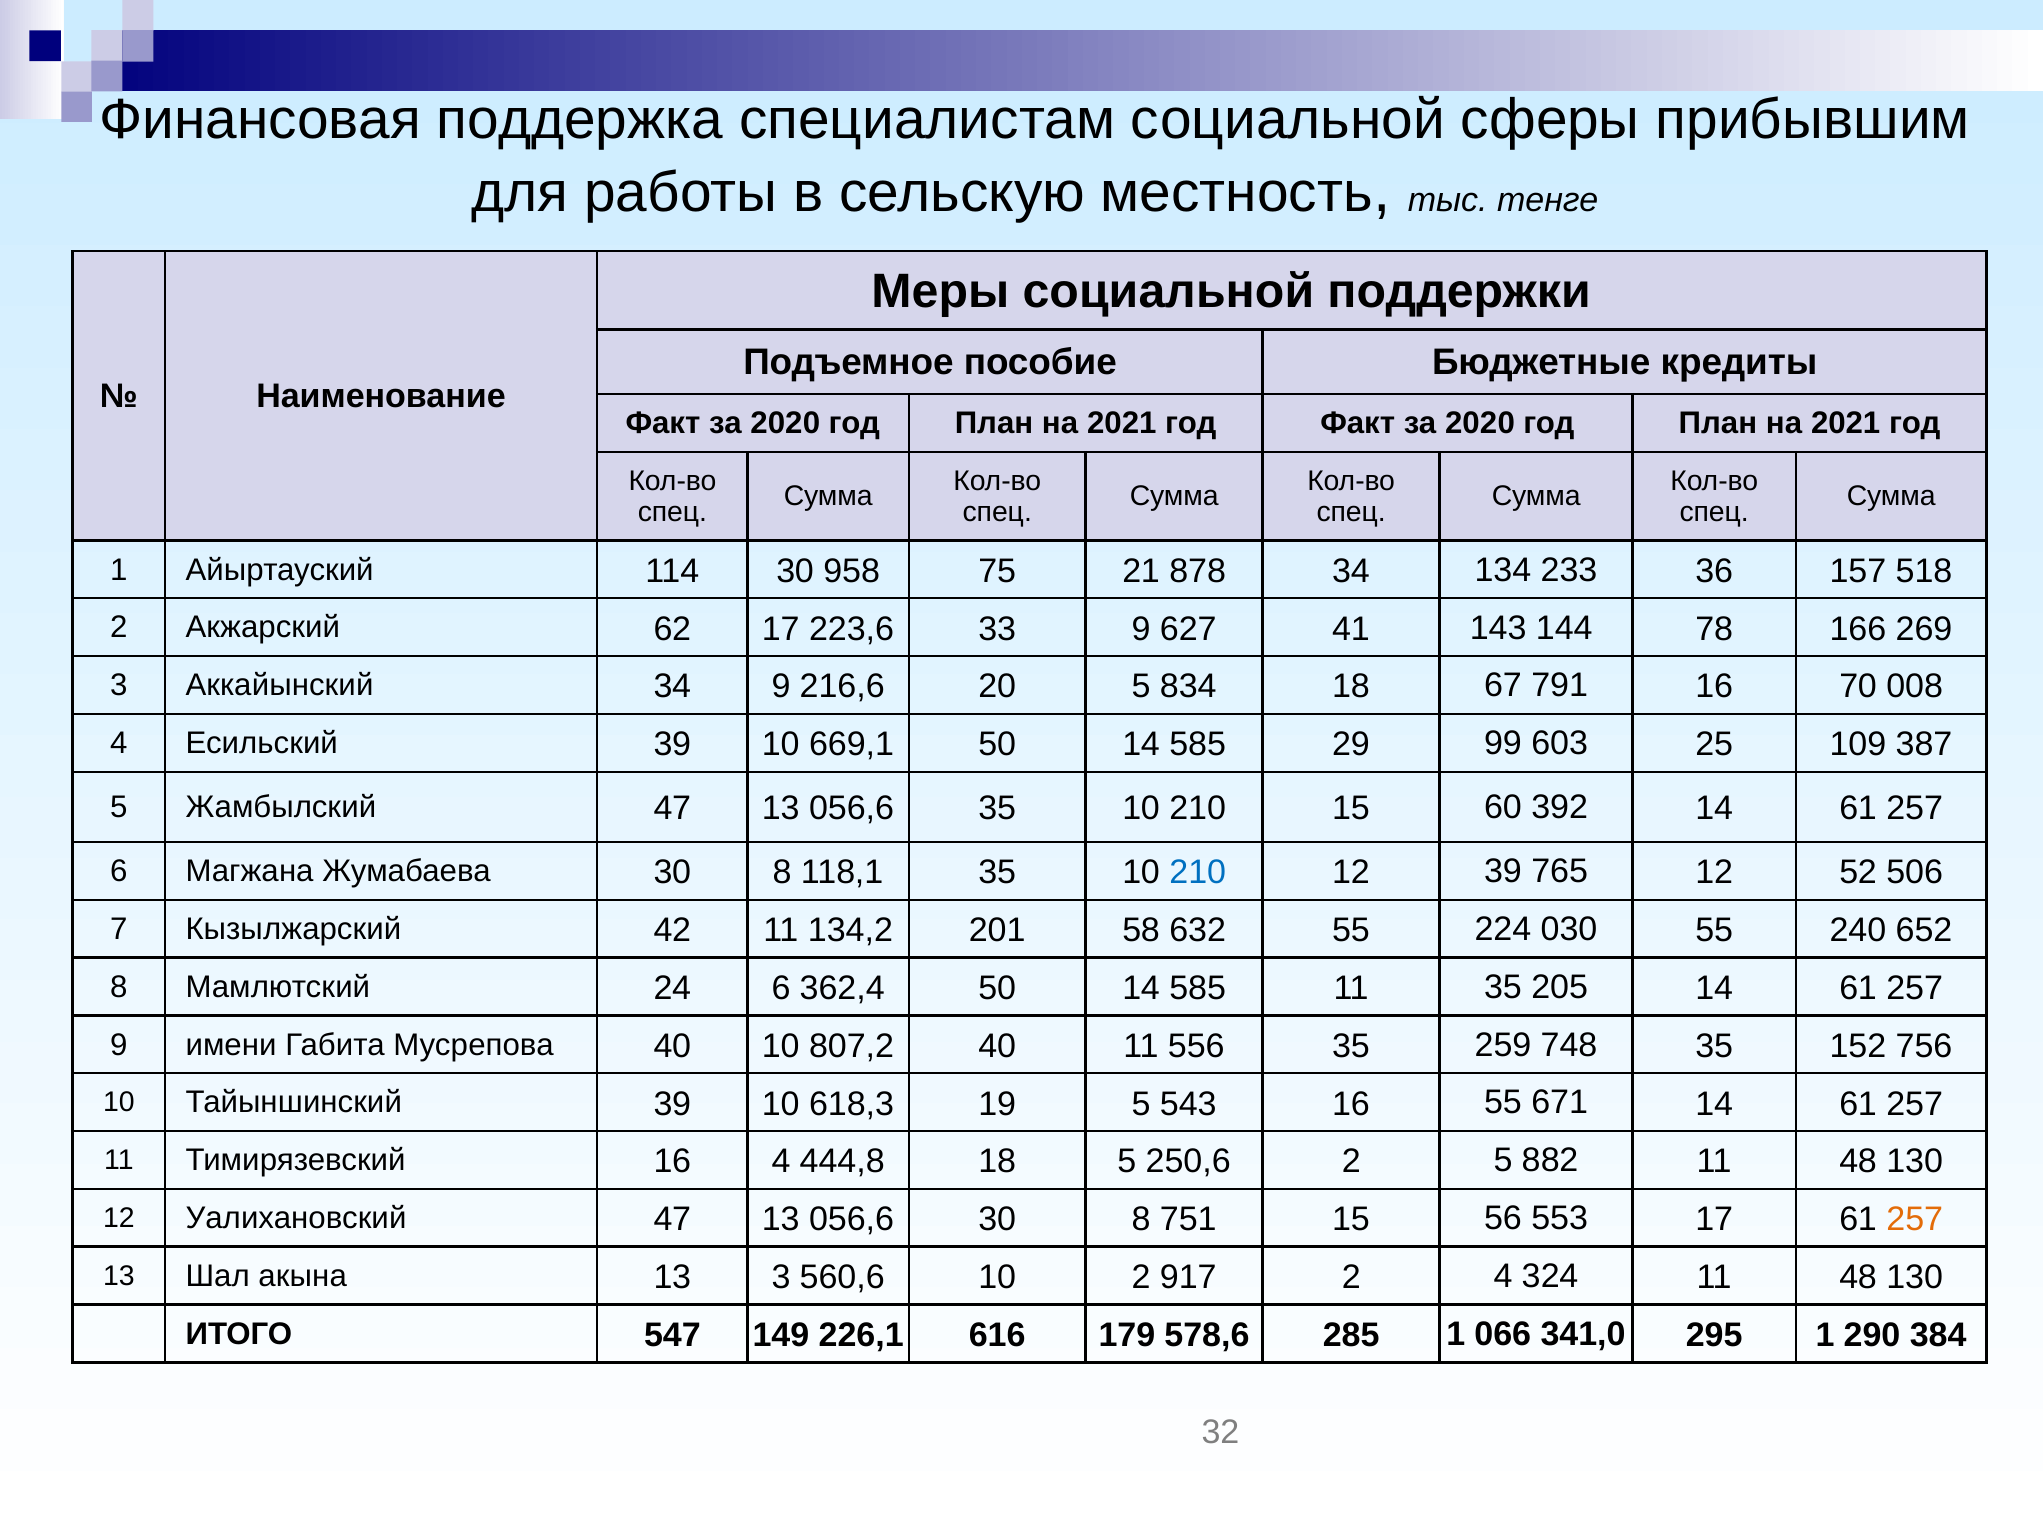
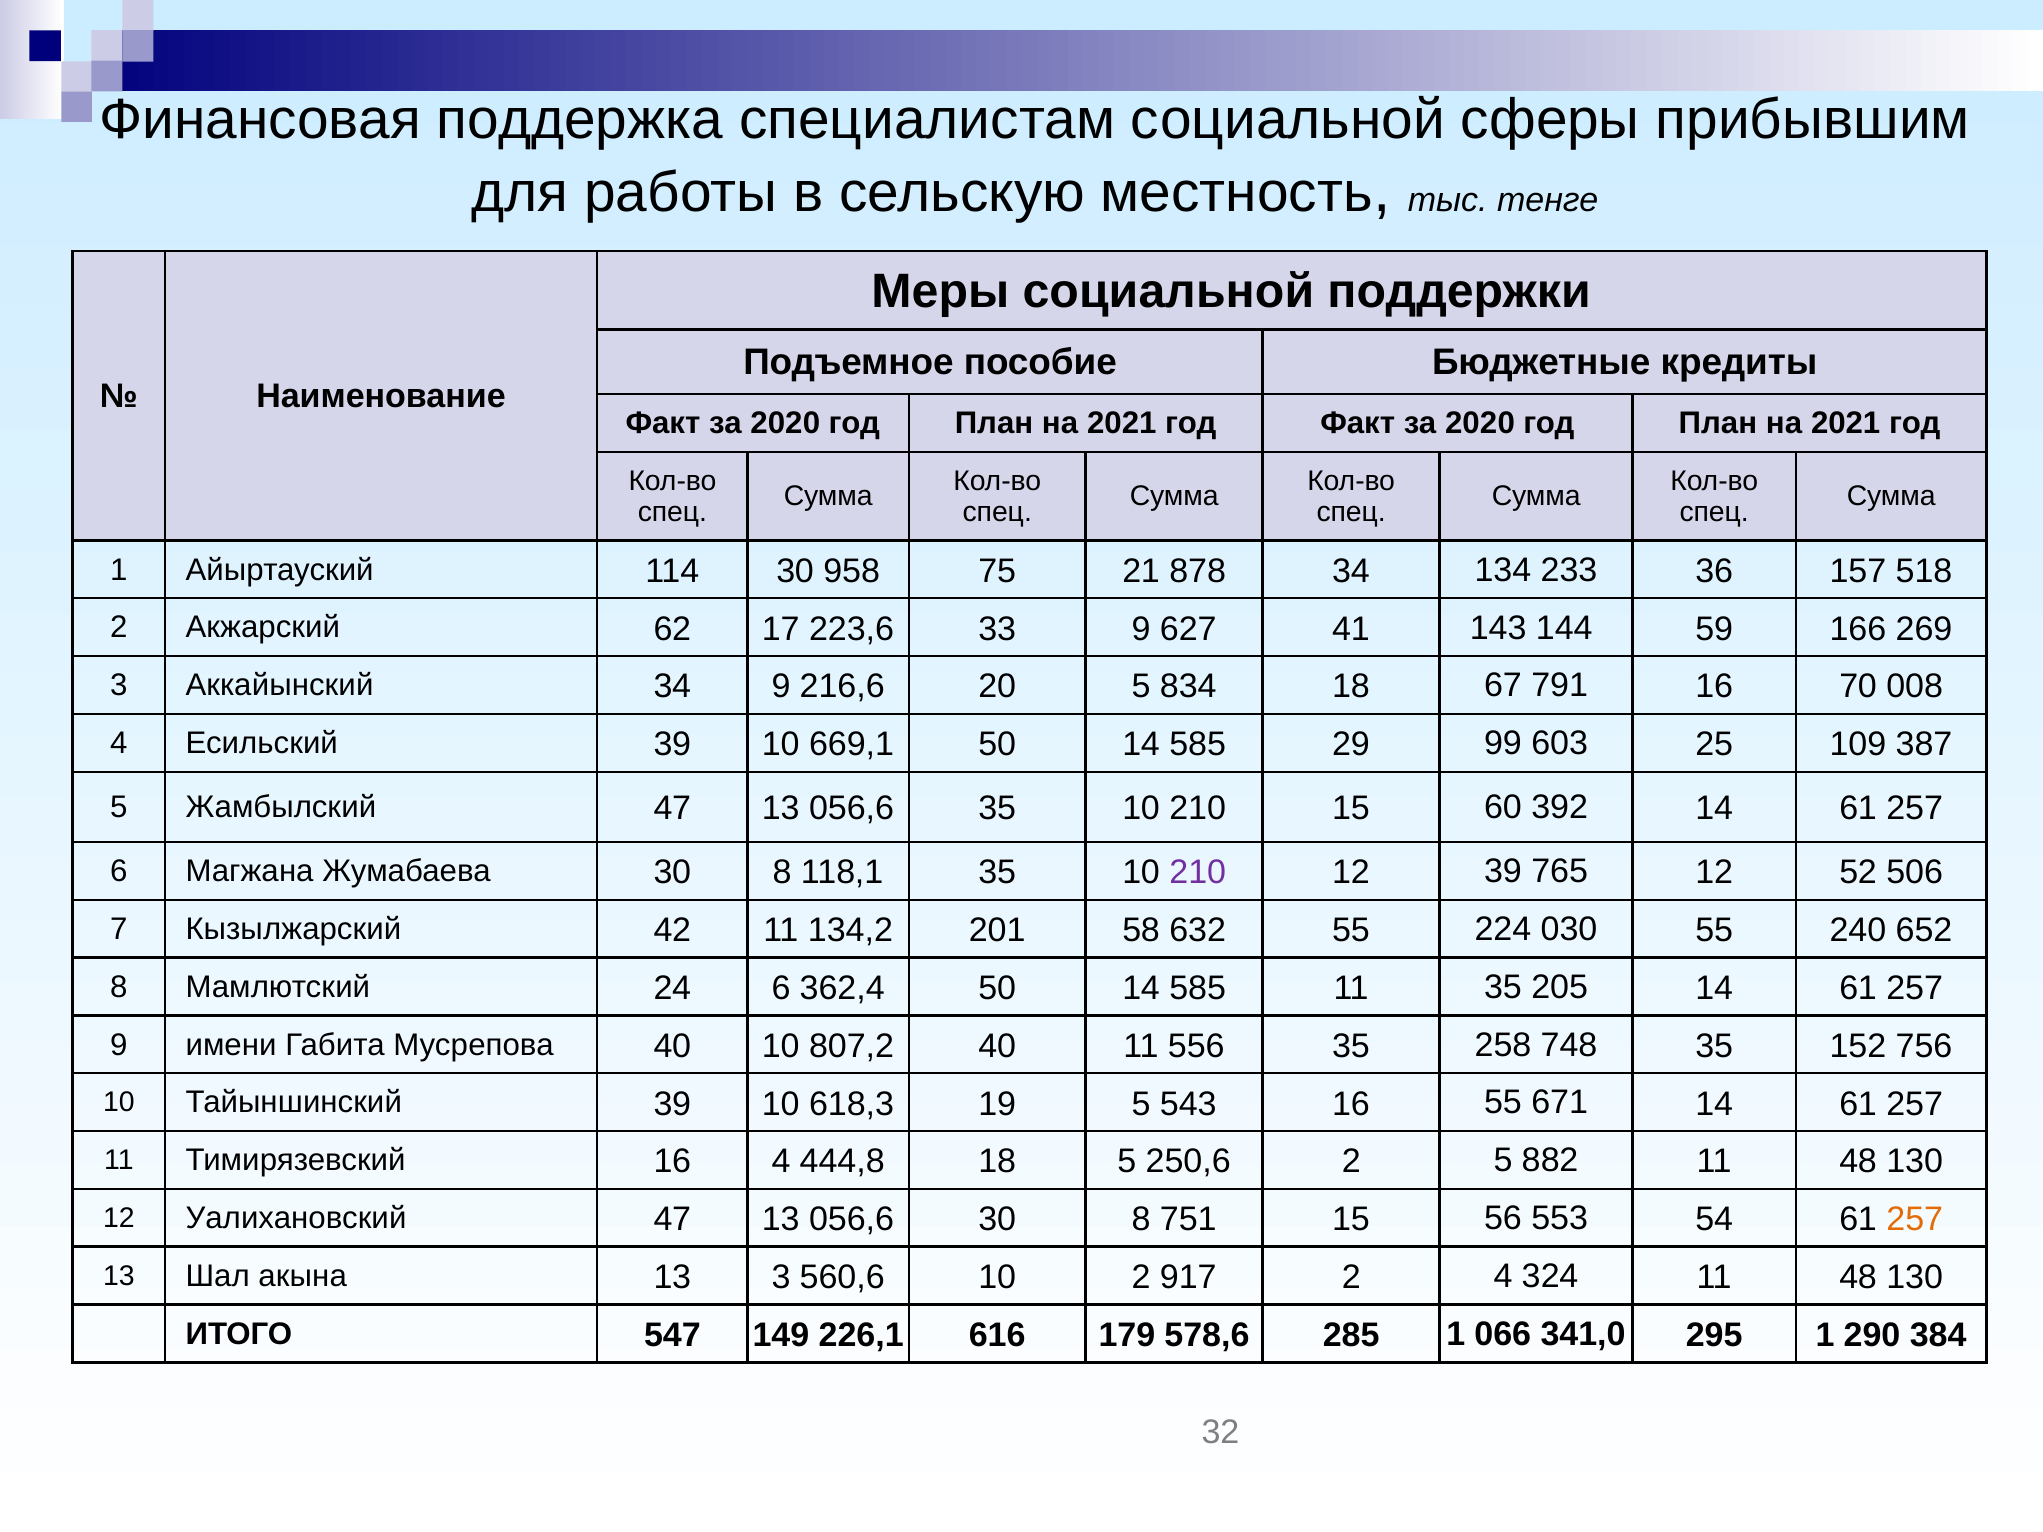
78: 78 -> 59
210 at (1198, 873) colour: blue -> purple
259: 259 -> 258
553 17: 17 -> 54
